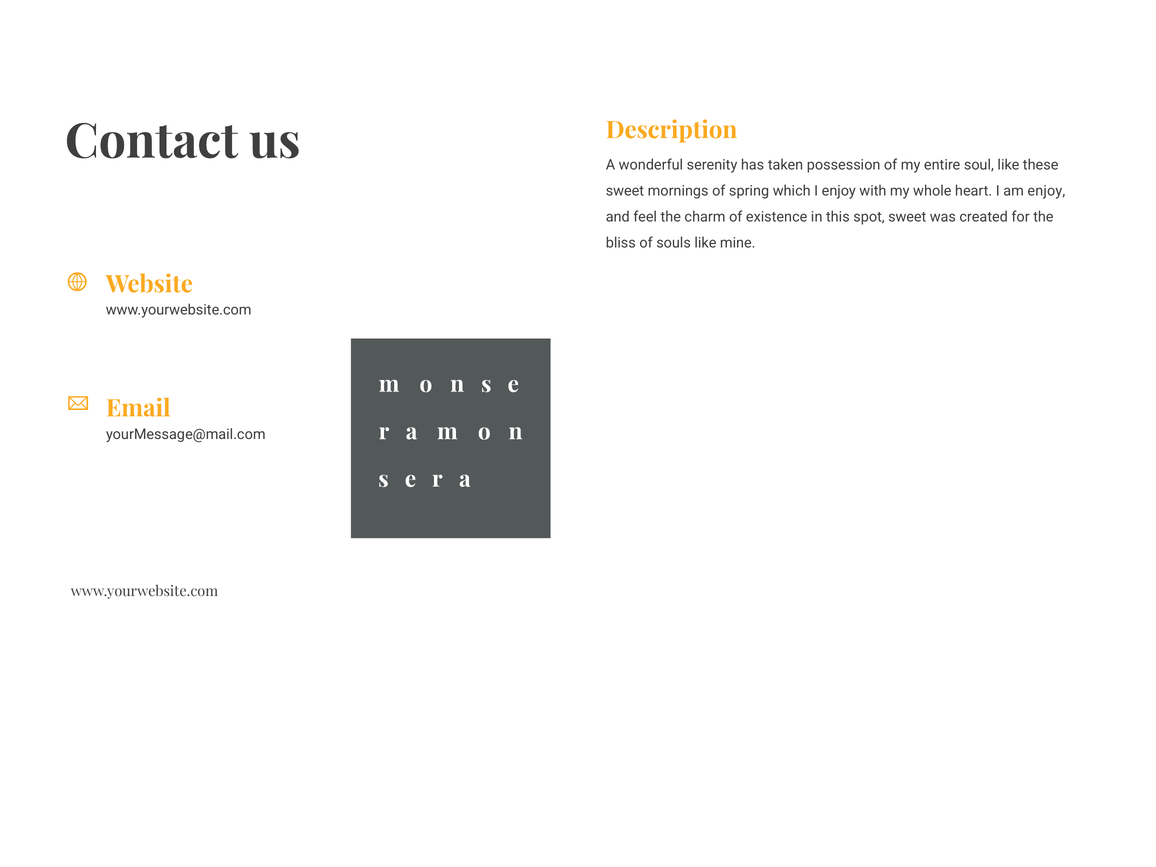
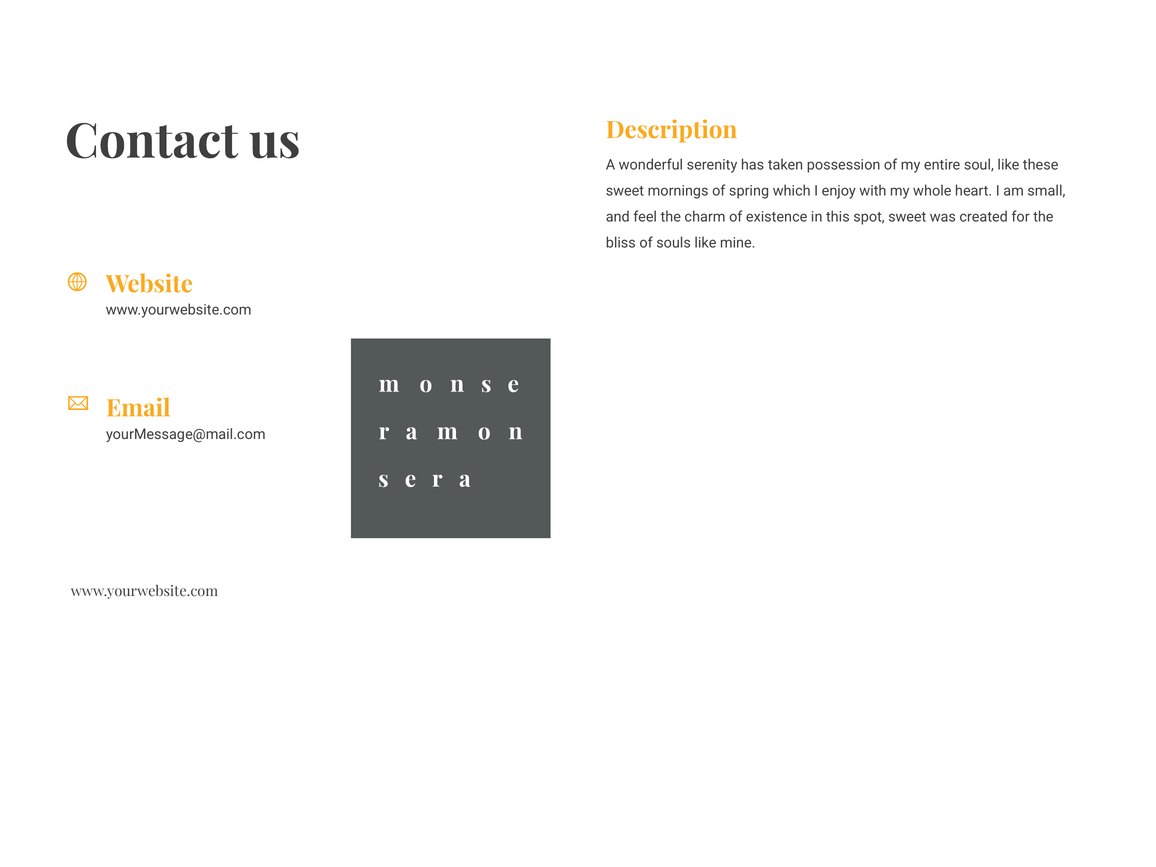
am enjoy: enjoy -> small
